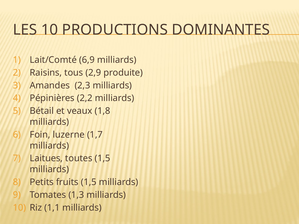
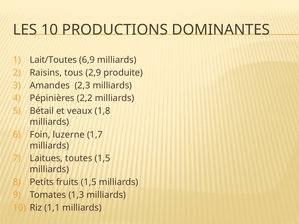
Lait/Comté: Lait/Comté -> Lait/Toutes
